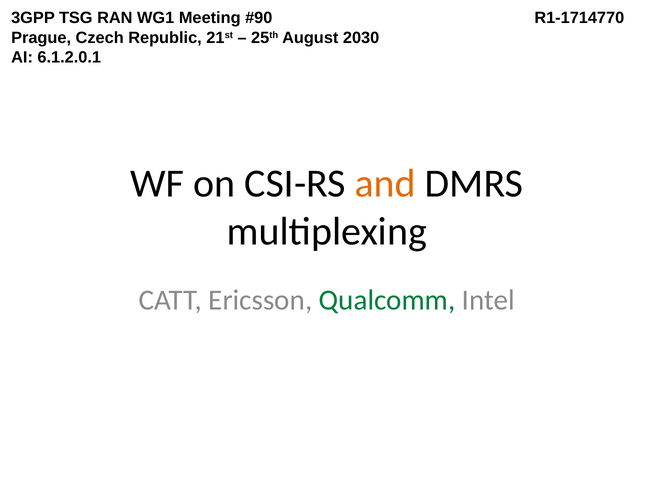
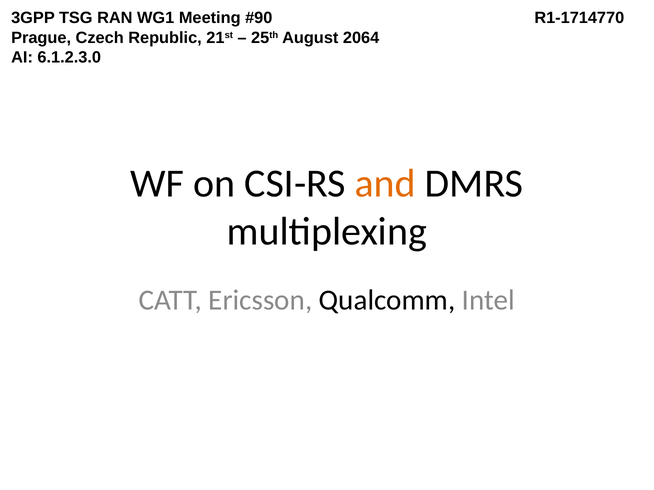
2030: 2030 -> 2064
6.1.2.0.1: 6.1.2.0.1 -> 6.1.2.3.0
Qualcomm colour: green -> black
